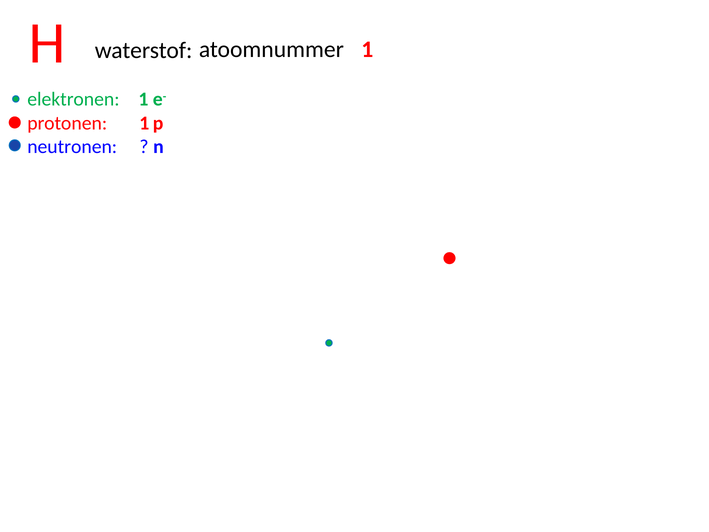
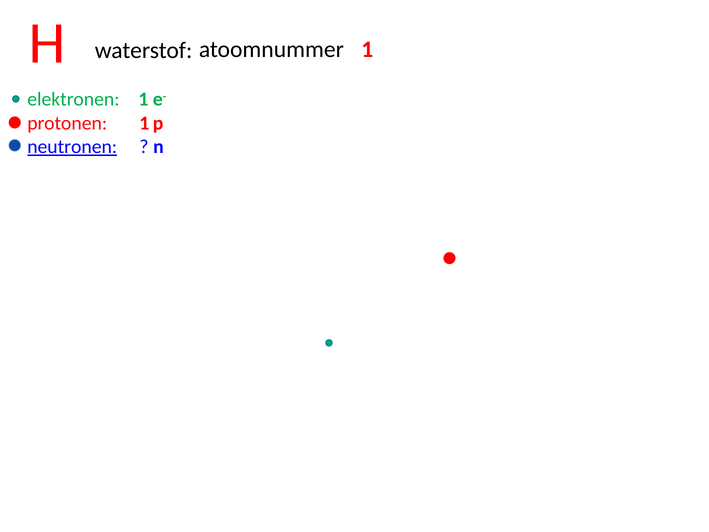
neutronen underline: none -> present
